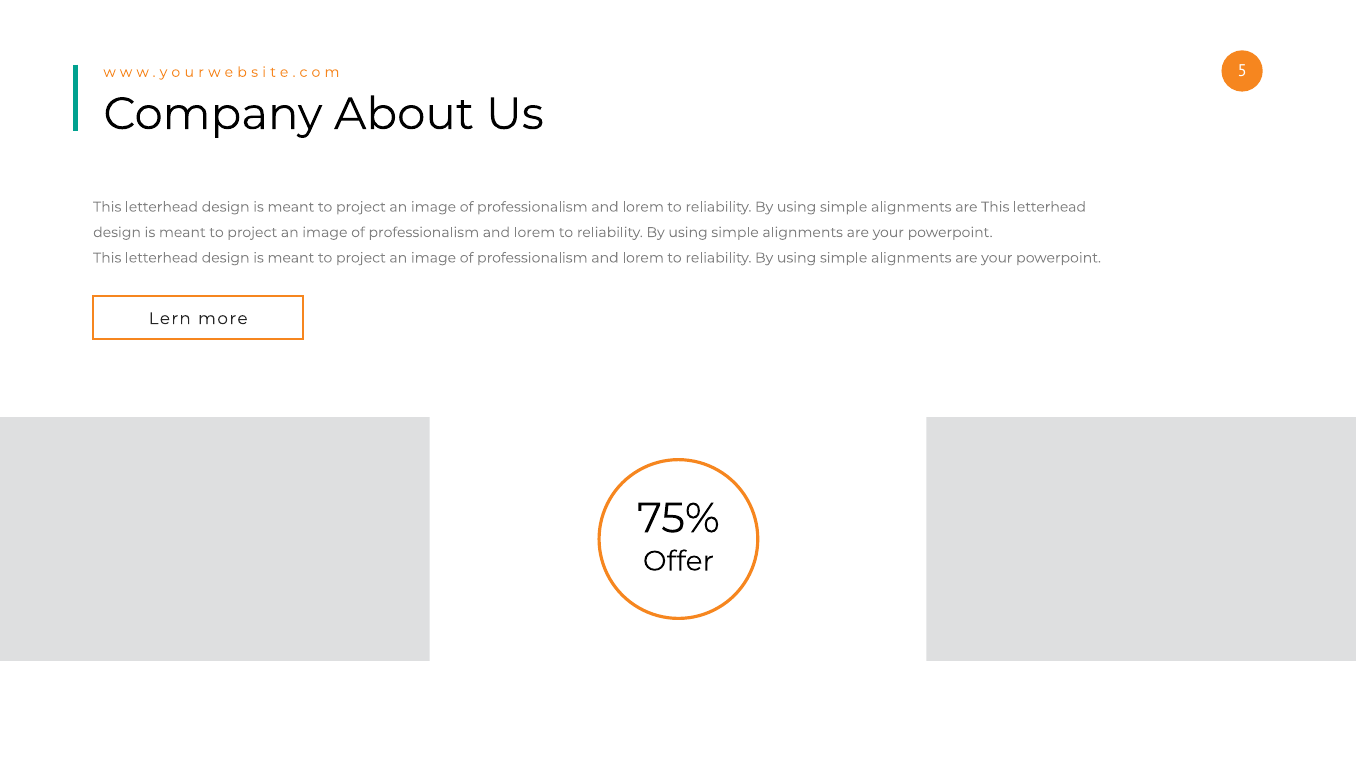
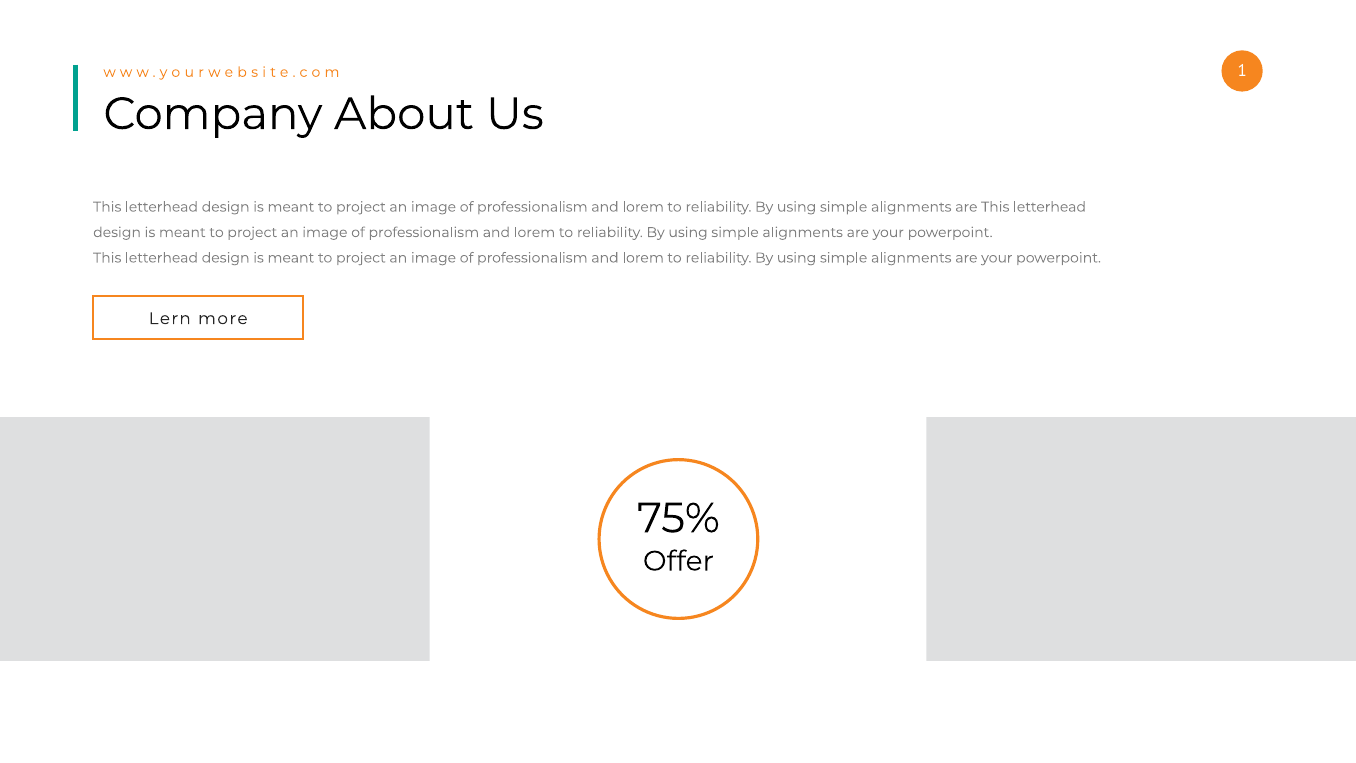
5: 5 -> 1
